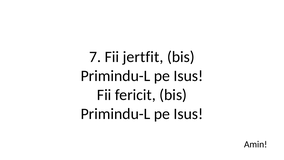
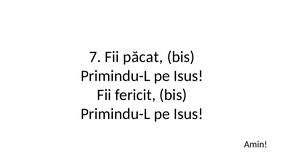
jertfit: jertfit -> păcat
